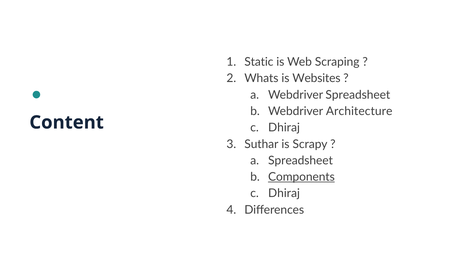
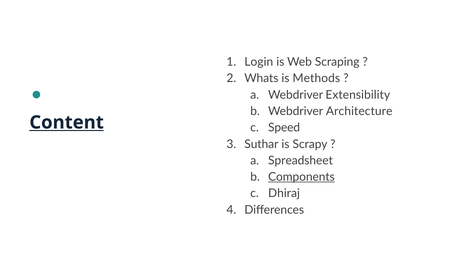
Static: Static -> Login
Websites: Websites -> Methods
Webdriver Spreadsheet: Spreadsheet -> Extensibility
Content underline: none -> present
Dhiraj at (284, 128): Dhiraj -> Speed
